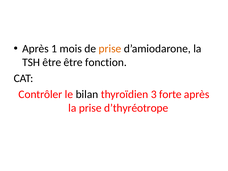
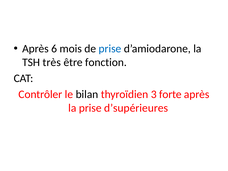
1: 1 -> 6
prise at (110, 49) colour: orange -> blue
TSH être: être -> très
d’thyréotrope: d’thyréotrope -> d’supérieures
